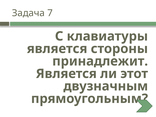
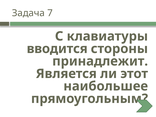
является at (57, 49): является -> вводится
двузначным: двузначным -> наибольшее
